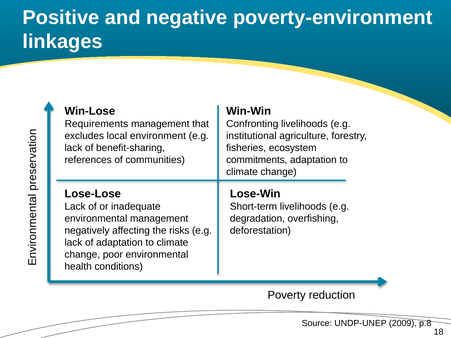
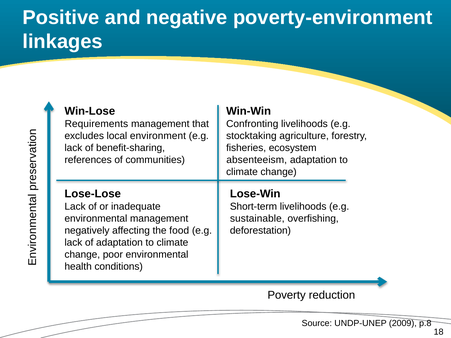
institutional: institutional -> stocktaking
commitments: commitments -> absenteeism
degradation: degradation -> sustainable
risks: risks -> food
